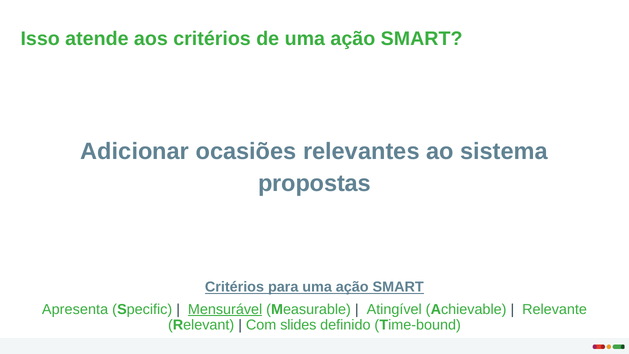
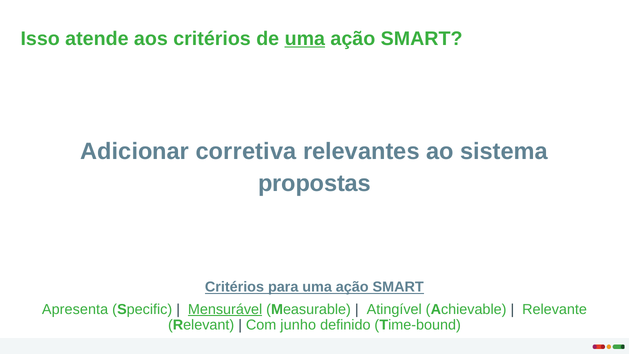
uma at (305, 39) underline: none -> present
ocasiões: ocasiões -> corretiva
slides: slides -> junho
